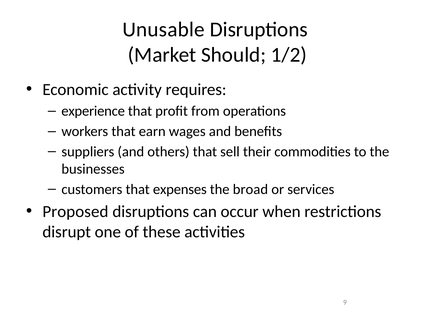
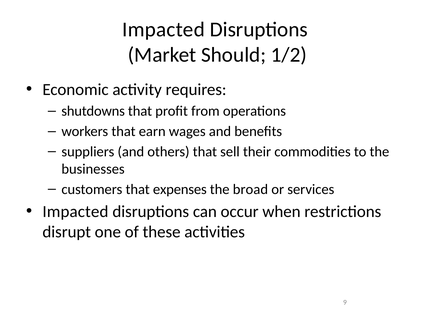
Unusable at (164, 29): Unusable -> Impacted
experience: experience -> shutdowns
Proposed at (75, 212): Proposed -> Impacted
